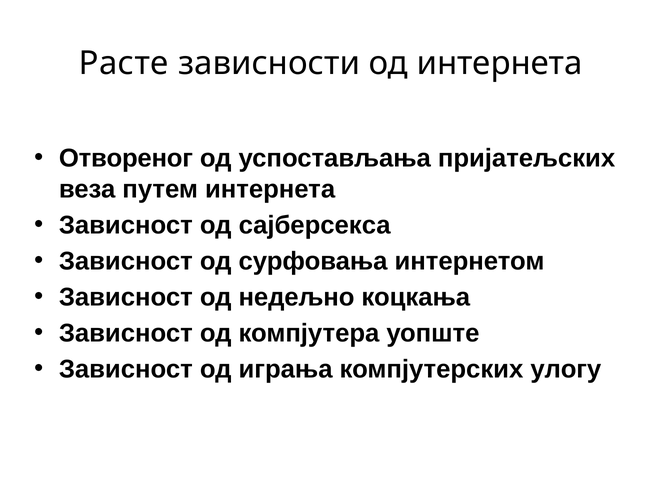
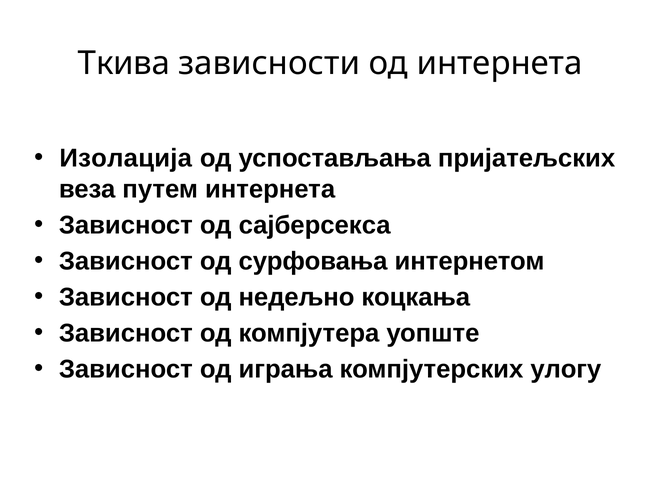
Расте: Расте -> Ткива
Отвореног: Отвореног -> Изолација
